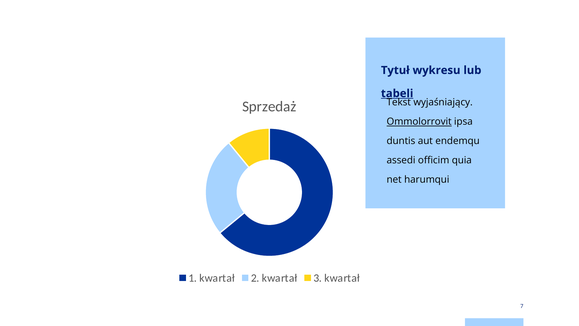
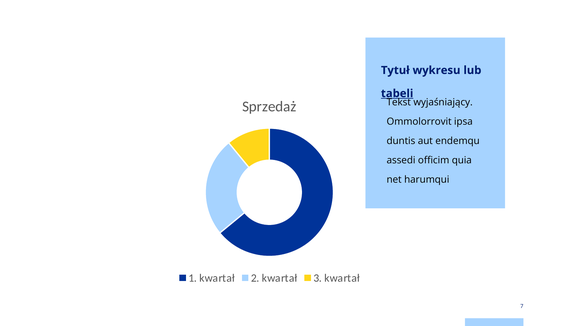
Ommolorrovit underline: present -> none
